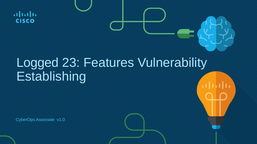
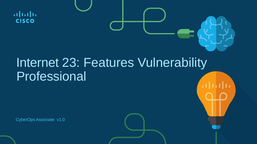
Logged: Logged -> Internet
Establishing: Establishing -> Professional
